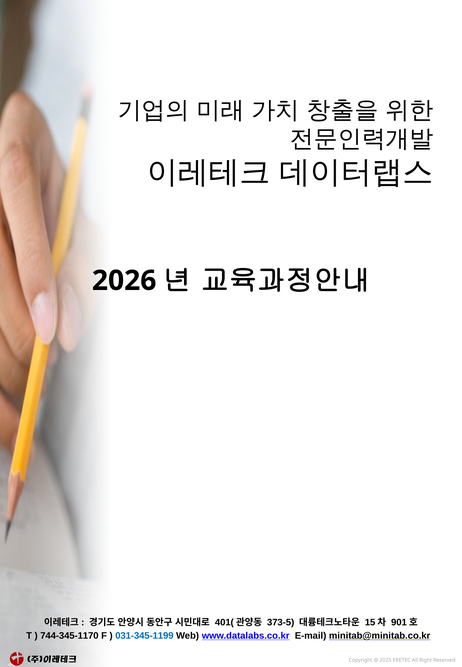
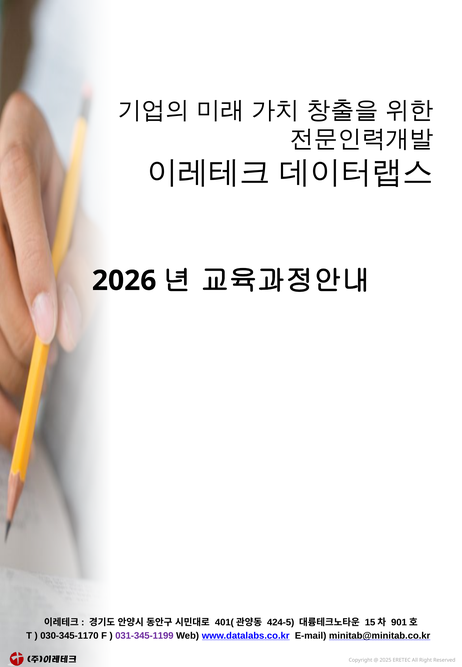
373-5: 373-5 -> 424-5
744-345-1170: 744-345-1170 -> 030-345-1170
031-345-1199 colour: blue -> purple
